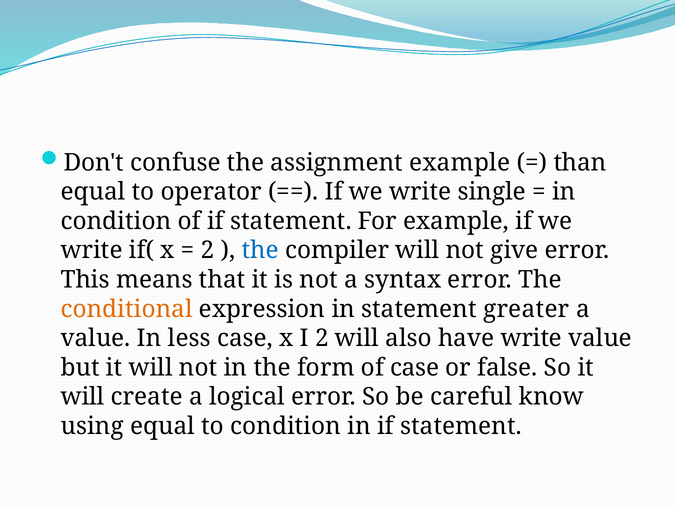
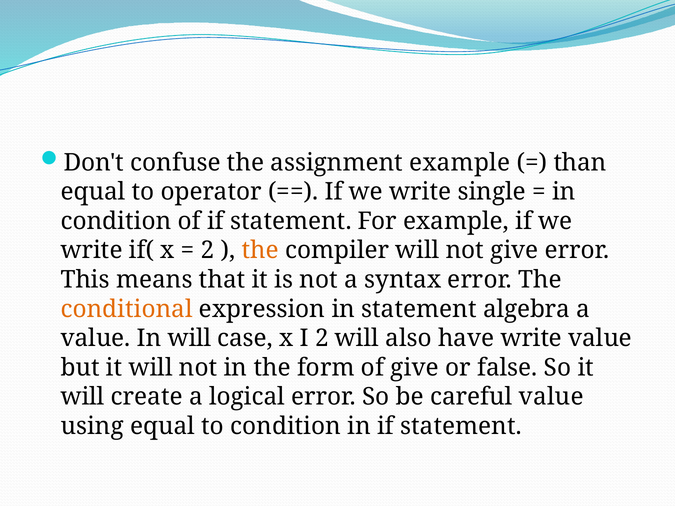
the at (260, 251) colour: blue -> orange
greater: greater -> algebra
In less: less -> will
of case: case -> give
careful know: know -> value
